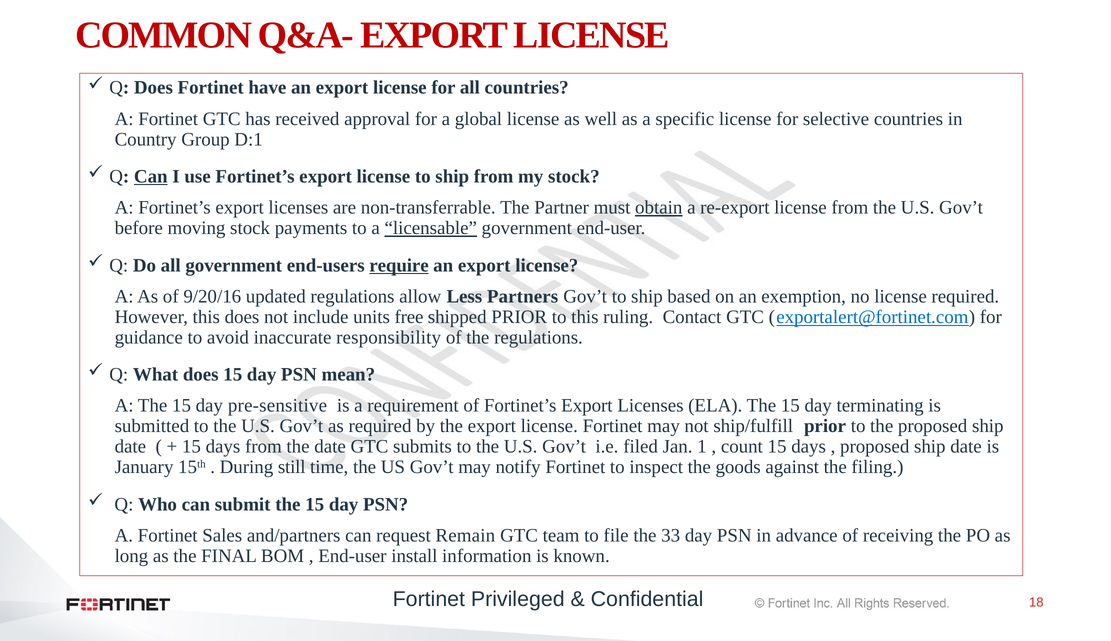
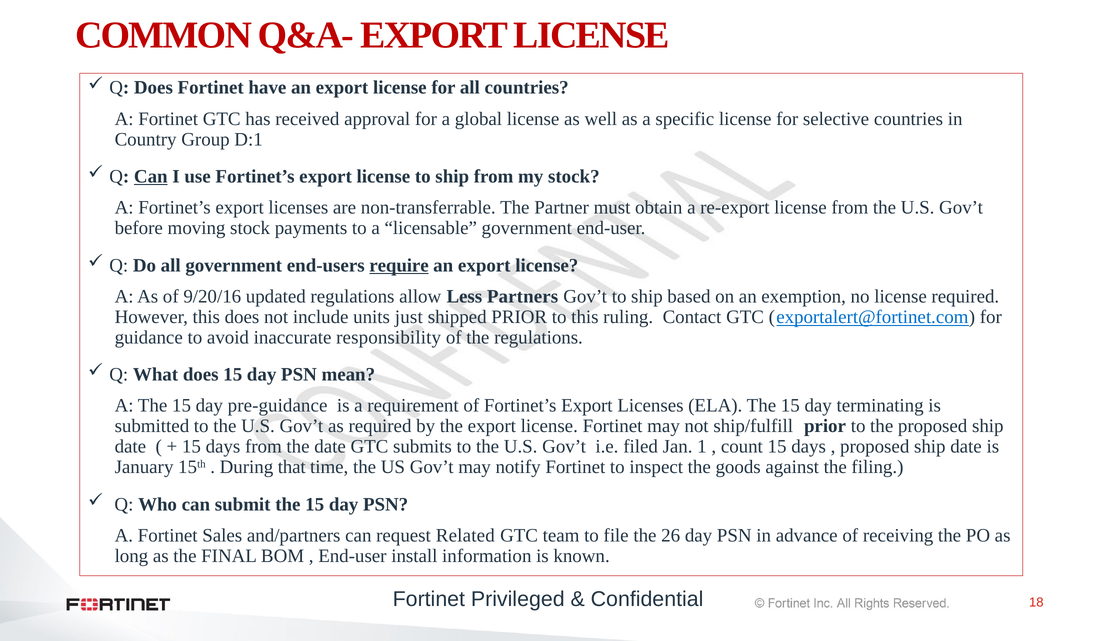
obtain underline: present -> none
licensable underline: present -> none
free: free -> just
pre-sensitive: pre-sensitive -> pre-guidance
still: still -> that
Remain: Remain -> Related
33: 33 -> 26
